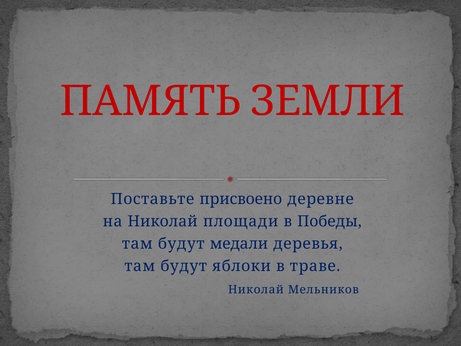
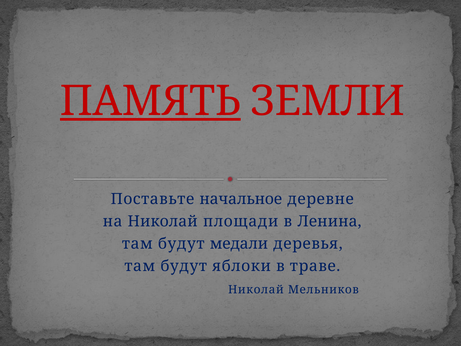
ПАМЯТЬ underline: none -> present
присвоено: присвоено -> начальное
Победы: Победы -> Ленина
